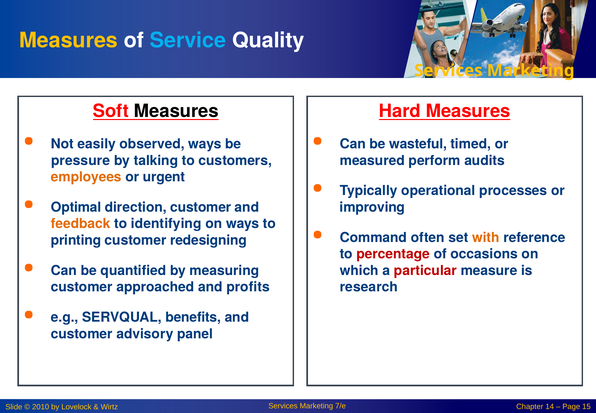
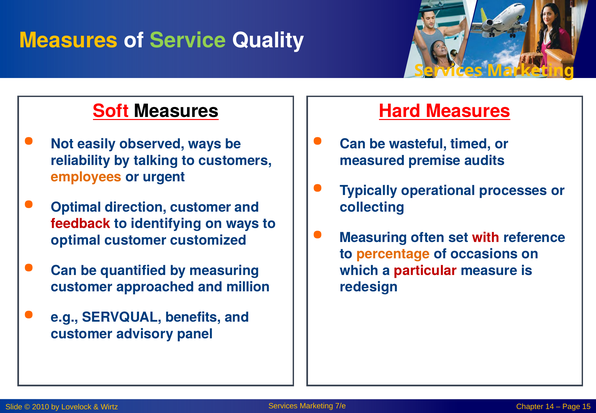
Service colour: light blue -> light green
pressure: pressure -> reliability
perform: perform -> premise
improving: improving -> collecting
feedback colour: orange -> red
Command at (373, 237): Command -> Measuring
with colour: orange -> red
printing at (76, 240): printing -> optimal
redesigning: redesigning -> customized
percentage colour: red -> orange
profits: profits -> million
research: research -> redesign
